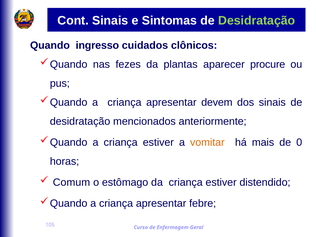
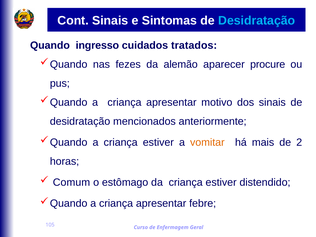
Desidratação at (257, 21) colour: light green -> light blue
clônicos: clônicos -> tratados
plantas: plantas -> alemão
devem: devem -> motivo
0: 0 -> 2
